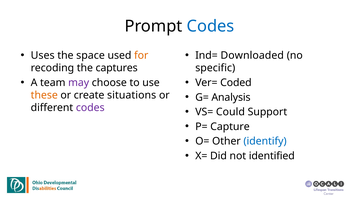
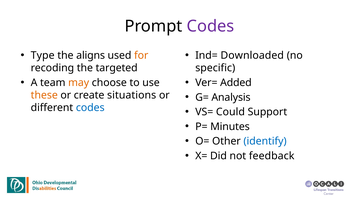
Codes at (210, 26) colour: blue -> purple
Uses: Uses -> Type
space: space -> aligns
captures: captures -> targeted
may colour: purple -> orange
Coded: Coded -> Added
codes at (90, 108) colour: purple -> blue
Capture: Capture -> Minutes
identified: identified -> feedback
